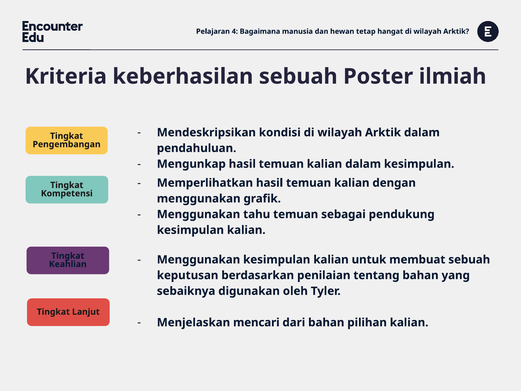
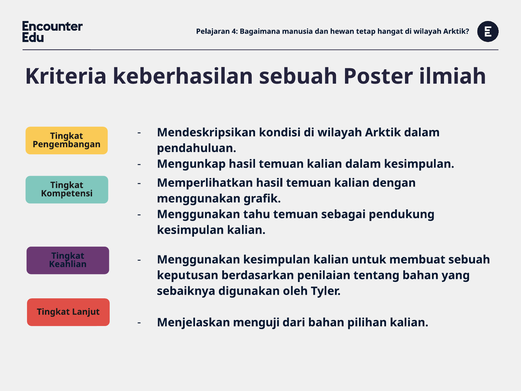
mencari: mencari -> menguji
